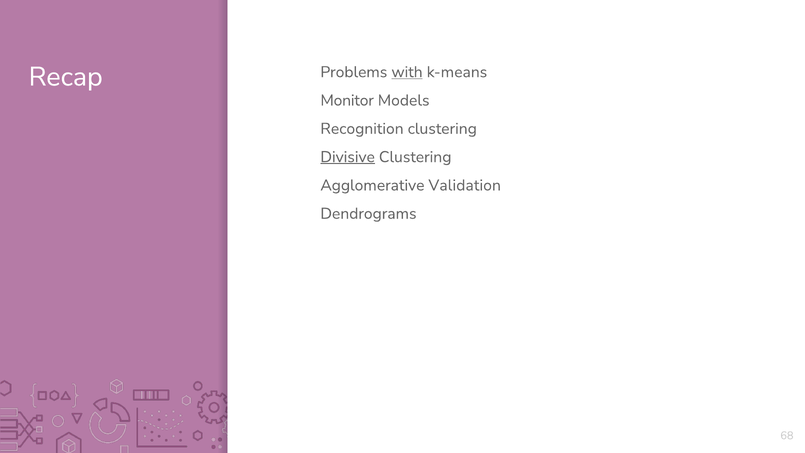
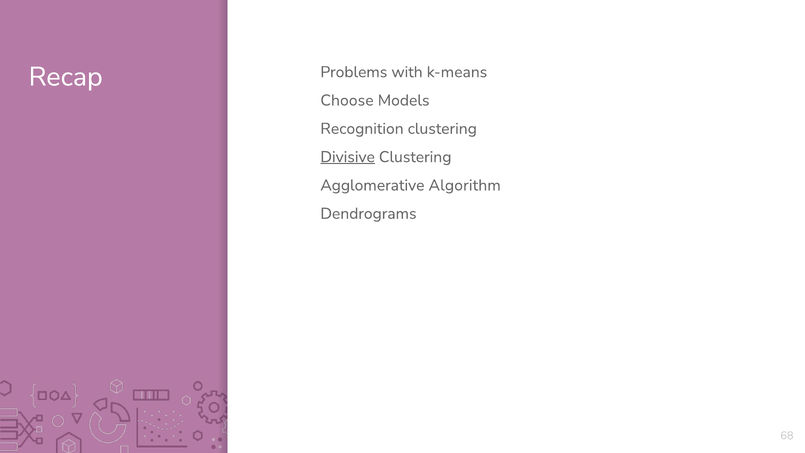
with underline: present -> none
Monitor: Monitor -> Choose
Validation: Validation -> Algorithm
